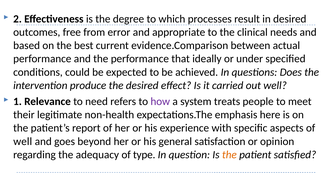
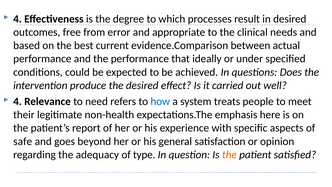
2 at (18, 19): 2 -> 4
1 at (18, 101): 1 -> 4
how colour: purple -> blue
well at (23, 141): well -> safe
